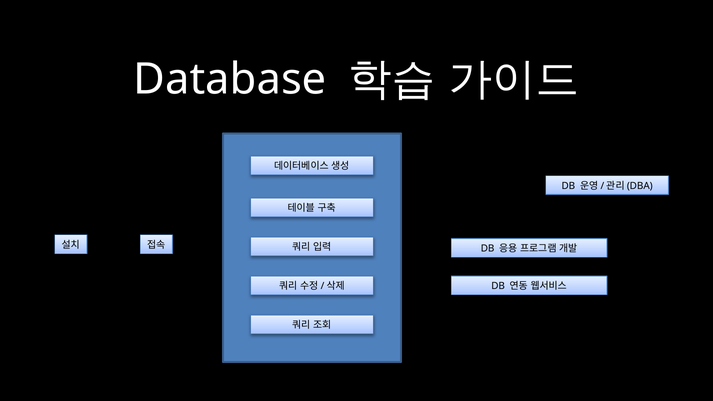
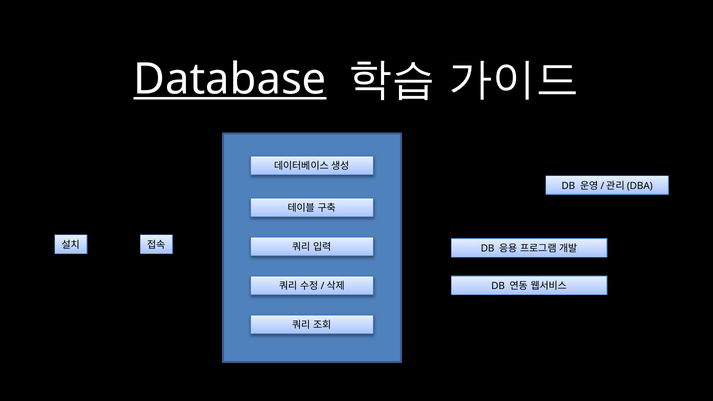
Database underline: none -> present
